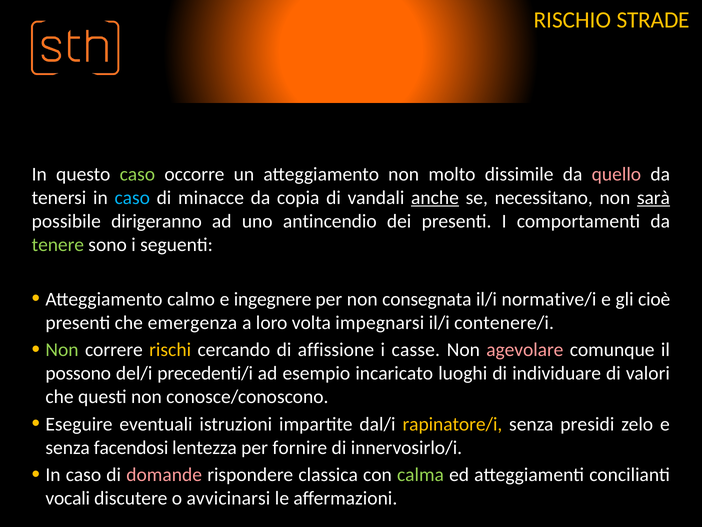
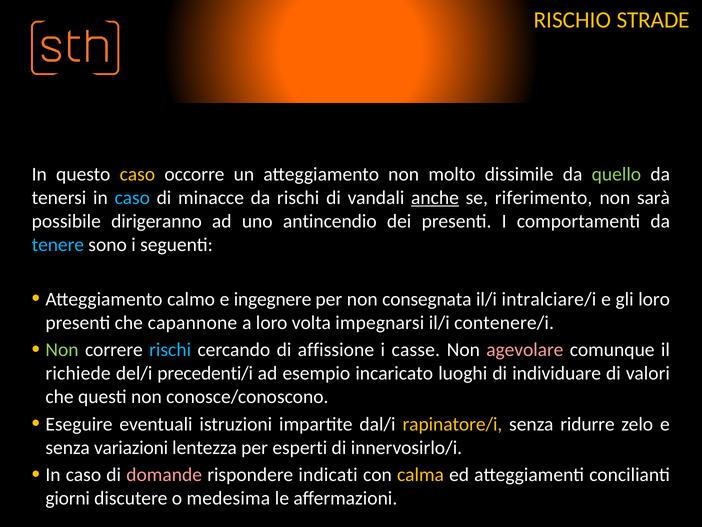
caso at (137, 174) colour: light green -> yellow
quello colour: pink -> light green
da copia: copia -> rischi
necessitano: necessitano -> riferimento
sarà underline: present -> none
tenere colour: light green -> light blue
normative/i: normative/i -> intralciare/i
gli cioè: cioè -> loro
emergenza: emergenza -> capannone
rischi at (170, 350) colour: yellow -> light blue
possono: possono -> richiede
presidi: presidi -> ridurre
facendosi: facendosi -> variazioni
fornire: fornire -> esperti
classica: classica -> indicati
calma colour: light green -> yellow
vocali: vocali -> giorni
avvicinarsi: avvicinarsi -> medesima
